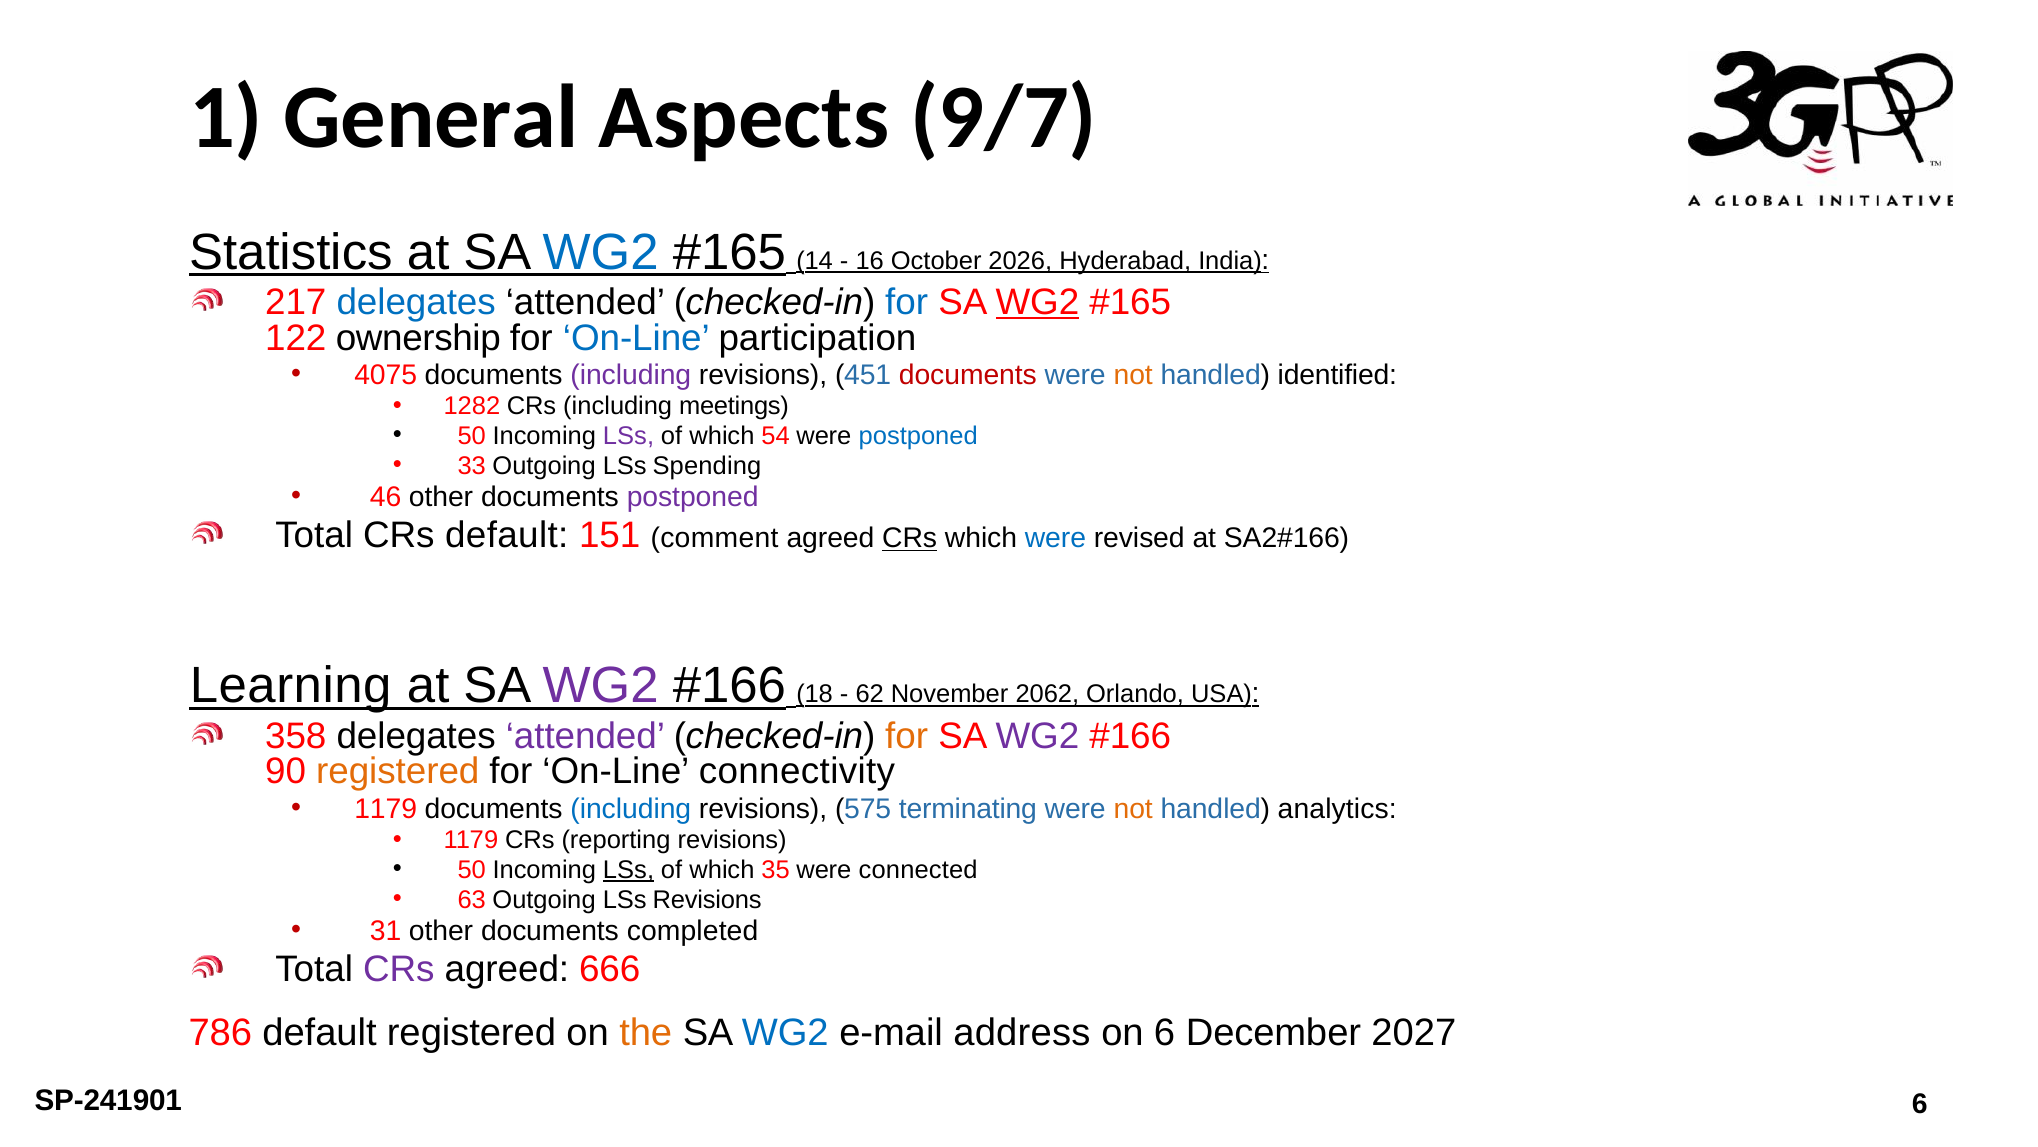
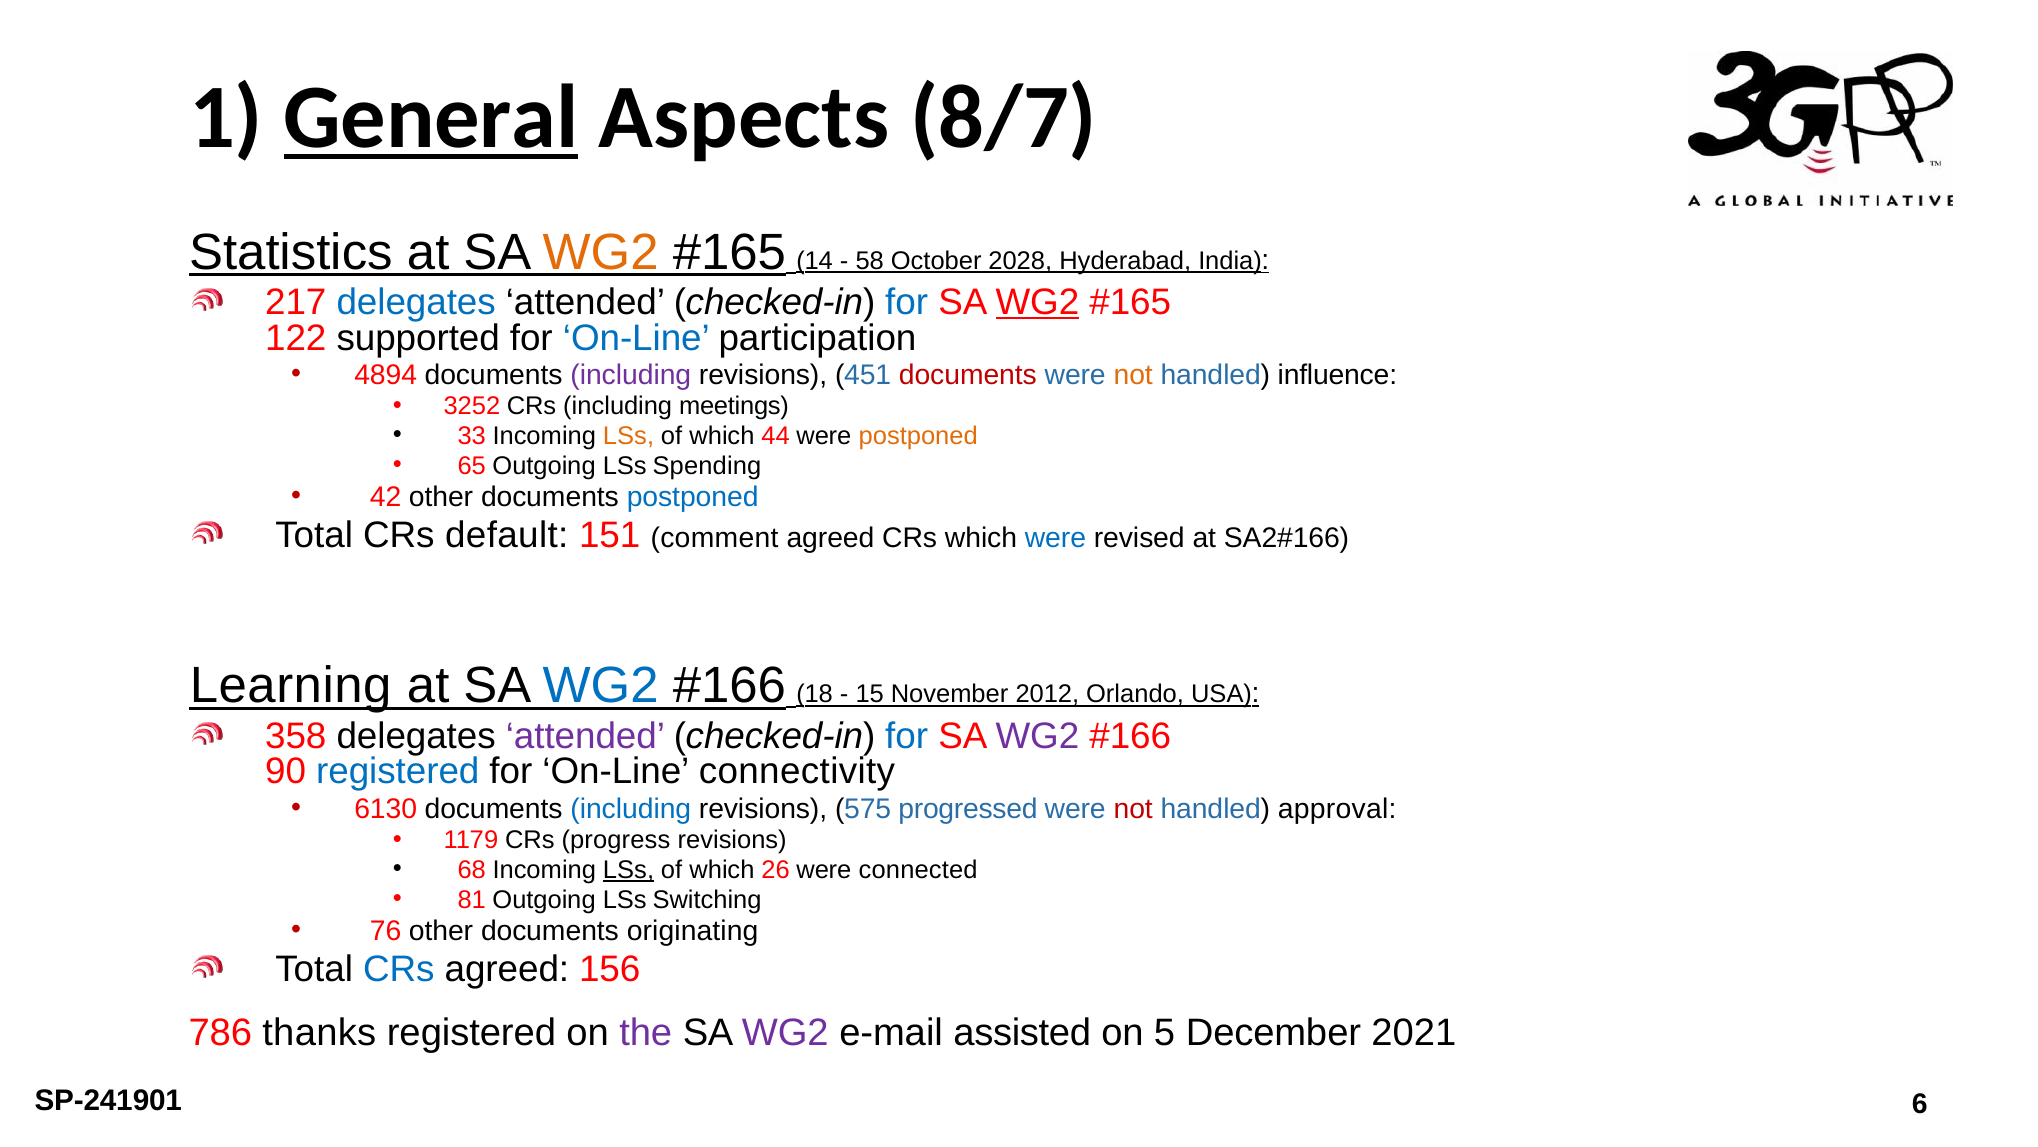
General underline: none -> present
9/7: 9/7 -> 8/7
WG2 at (601, 252) colour: blue -> orange
16: 16 -> 58
2026: 2026 -> 2028
ownership: ownership -> supported
4075: 4075 -> 4894
identified: identified -> influence
1282: 1282 -> 3252
50 at (472, 436): 50 -> 33
LSs at (629, 436) colour: purple -> orange
54: 54 -> 44
postponed at (918, 436) colour: blue -> orange
33: 33 -> 65
46: 46 -> 42
postponed at (693, 497) colour: purple -> blue
CRs at (910, 538) underline: present -> none
WG2 at (601, 686) colour: purple -> blue
62: 62 -> 15
November 2062: 2062 -> 2012
for at (907, 736) colour: orange -> blue
registered at (398, 771) colour: orange -> blue
1179 at (386, 809): 1179 -> 6130
terminating: terminating -> progressed
not at (1133, 809) colour: orange -> red
analytics: analytics -> approval
reporting: reporting -> progress
50 at (472, 869): 50 -> 68
35: 35 -> 26
63: 63 -> 81
LSs Revisions: Revisions -> Switching
31: 31 -> 76
completed: completed -> originating
CRs at (399, 969) colour: purple -> blue
666: 666 -> 156
786 default: default -> thanks
the colour: orange -> purple
WG2 at (785, 1033) colour: blue -> purple
address: address -> assisted
on 6: 6 -> 5
2027: 2027 -> 2021
